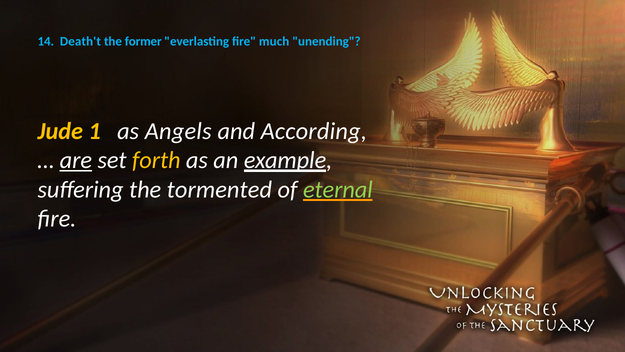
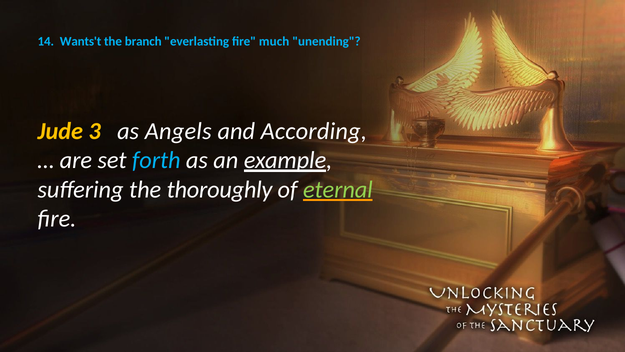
Death't: Death't -> Wants't
former: former -> branch
1: 1 -> 3
are underline: present -> none
forth colour: yellow -> light blue
tormented: tormented -> thoroughly
